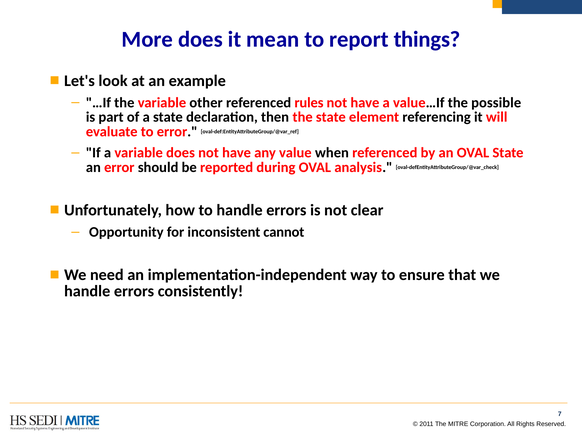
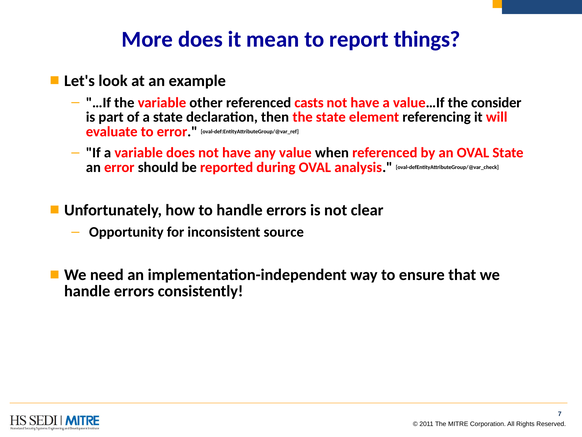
rules: rules -> casts
possible: possible -> consider
cannot: cannot -> source
